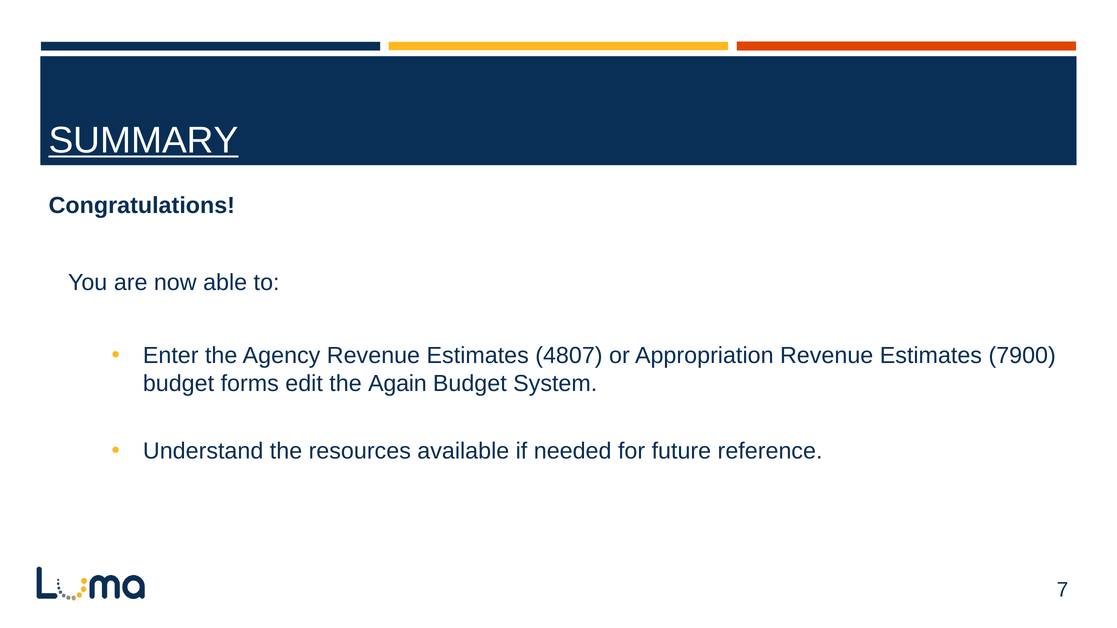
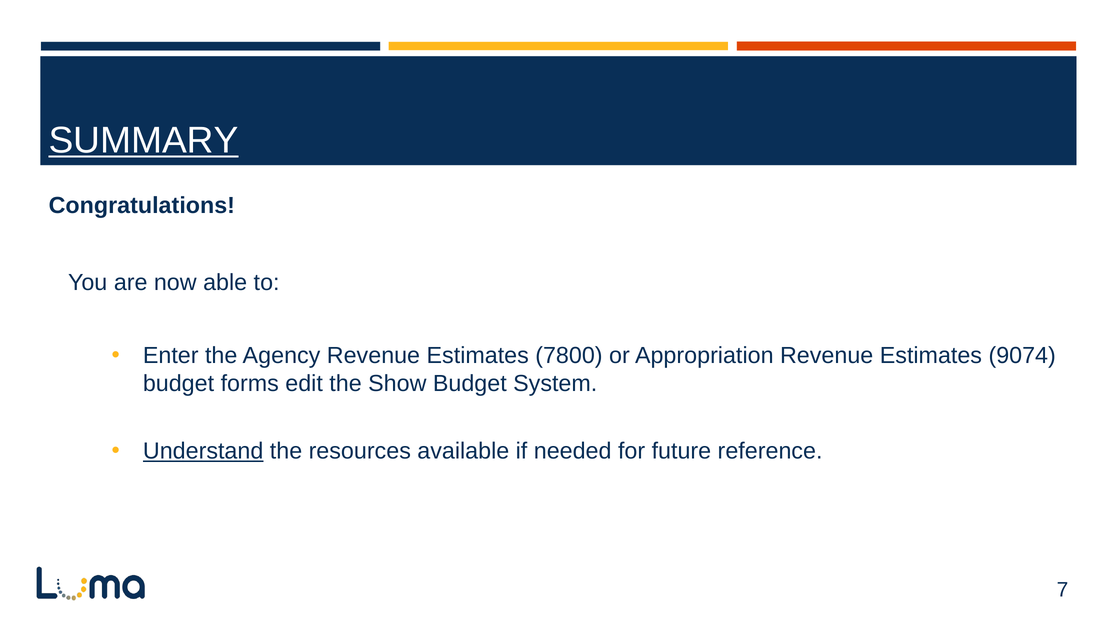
4807: 4807 -> 7800
7900: 7900 -> 9074
Again: Again -> Show
Understand underline: none -> present
